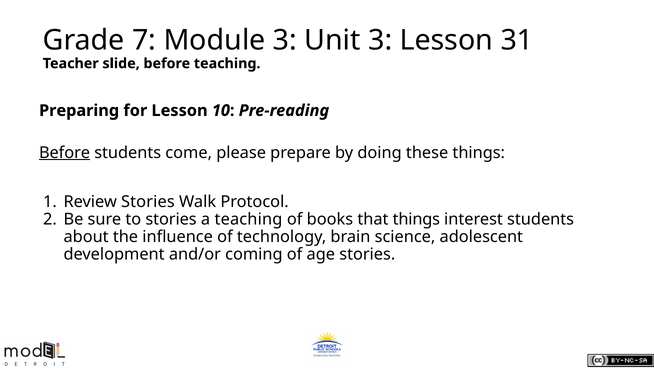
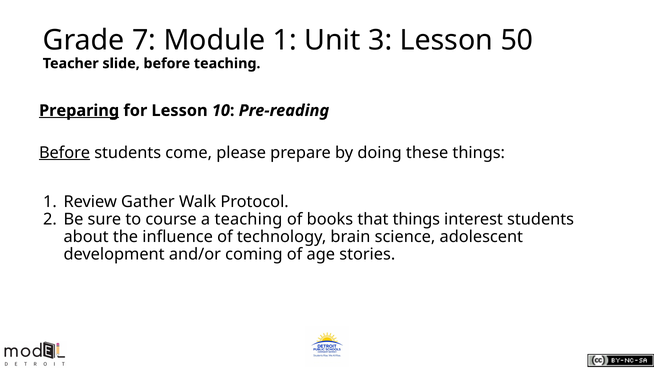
Module 3: 3 -> 1
31: 31 -> 50
Preparing underline: none -> present
Review Stories: Stories -> Gather
to stories: stories -> course
